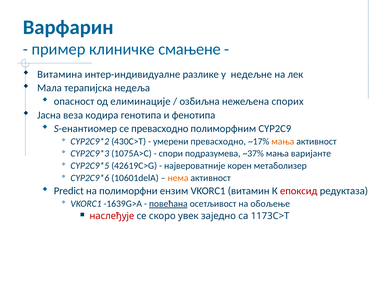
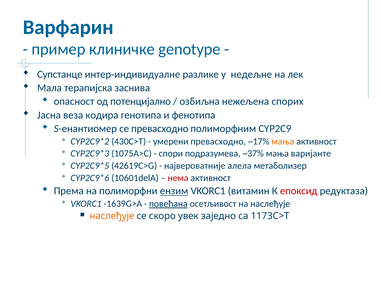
смањене: смањене -> genotype
Витамина: Витамина -> Супстанце
недеља: недеља -> заснива
елиминације: елиминације -> потенцијално
корен: корен -> алела
нема colour: orange -> red
Predict: Predict -> Према
ензим underline: none -> present
на обољење: обољење -> наслеђује
наслеђује at (112, 216) colour: red -> orange
